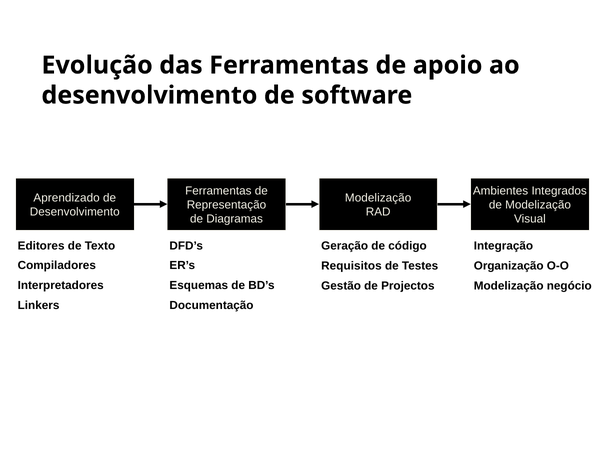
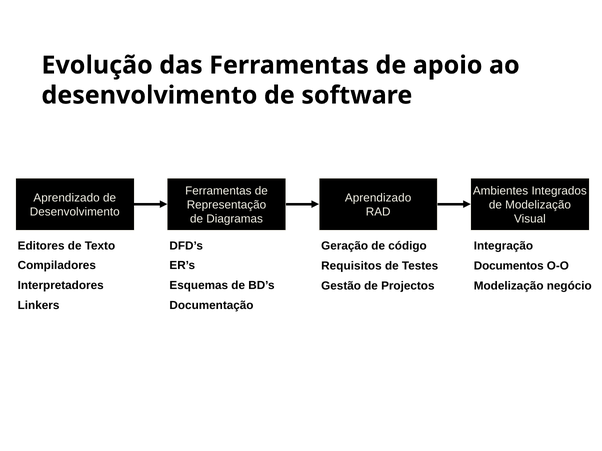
Modelização at (378, 198): Modelização -> Aprendizado
Organização: Organização -> Documentos
